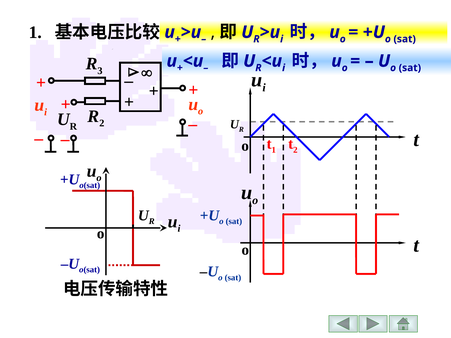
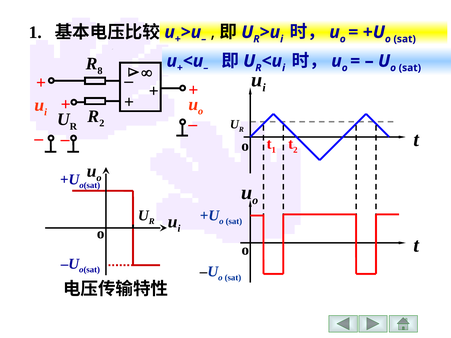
3: 3 -> 8
